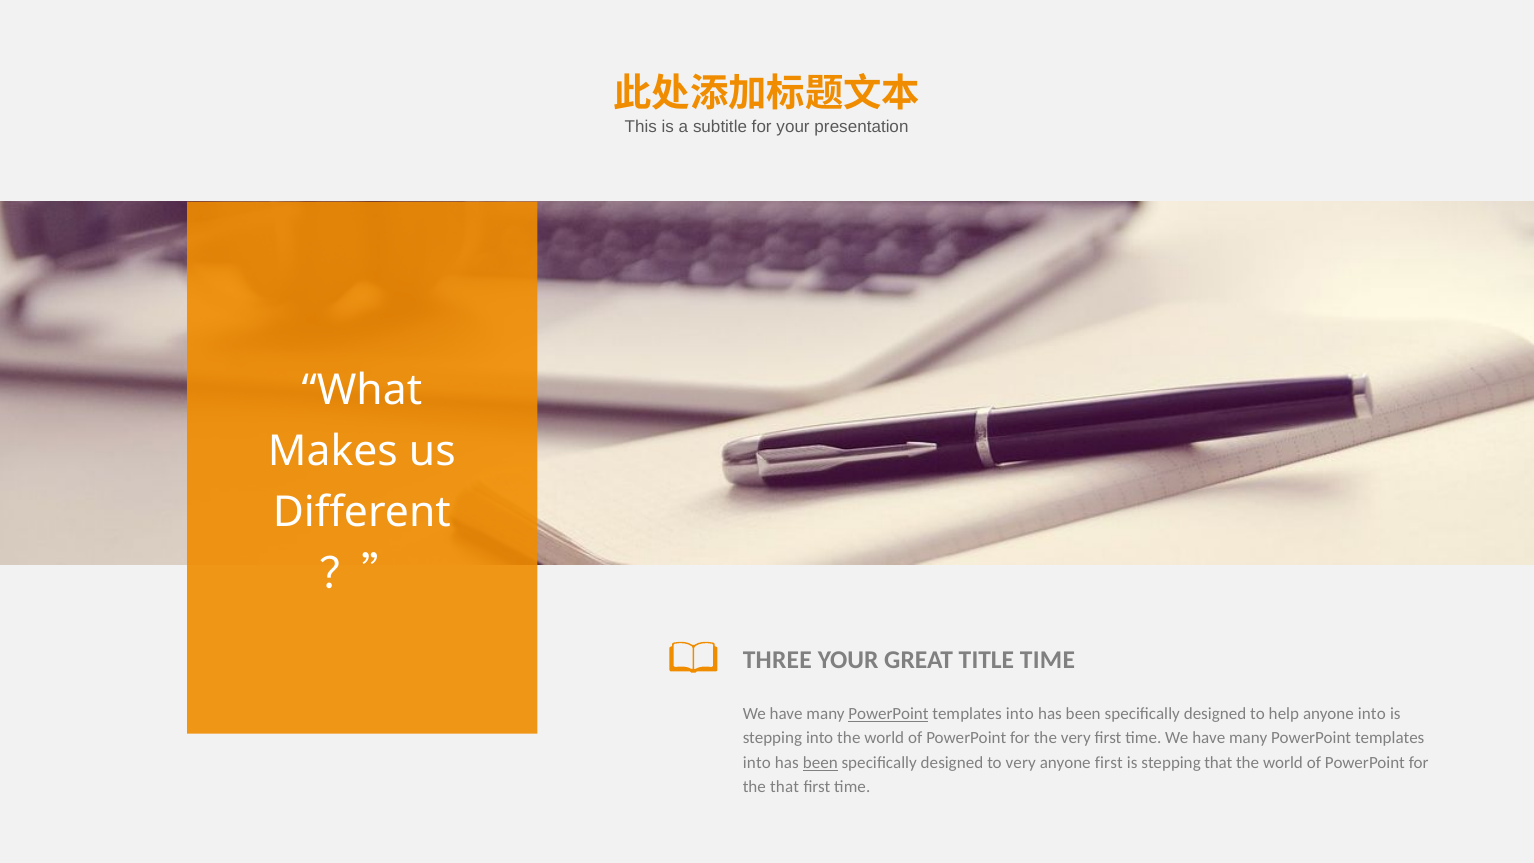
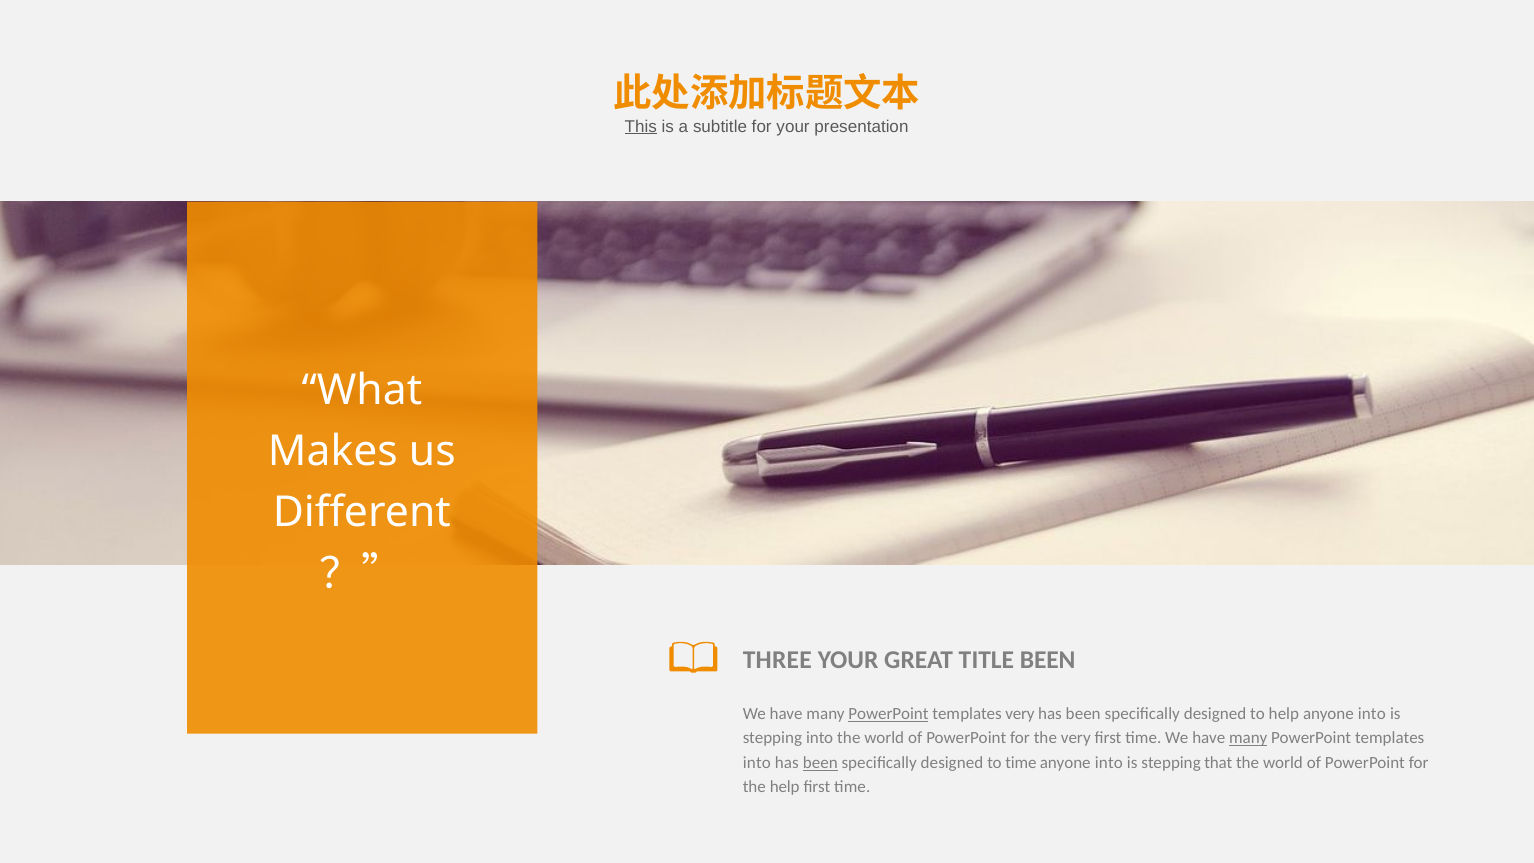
This underline: none -> present
TITLE TIME: TIME -> BEEN
into at (1020, 713): into -> very
many at (1248, 738) underline: none -> present
to very: very -> time
first at (1109, 762): first -> into
the that: that -> help
